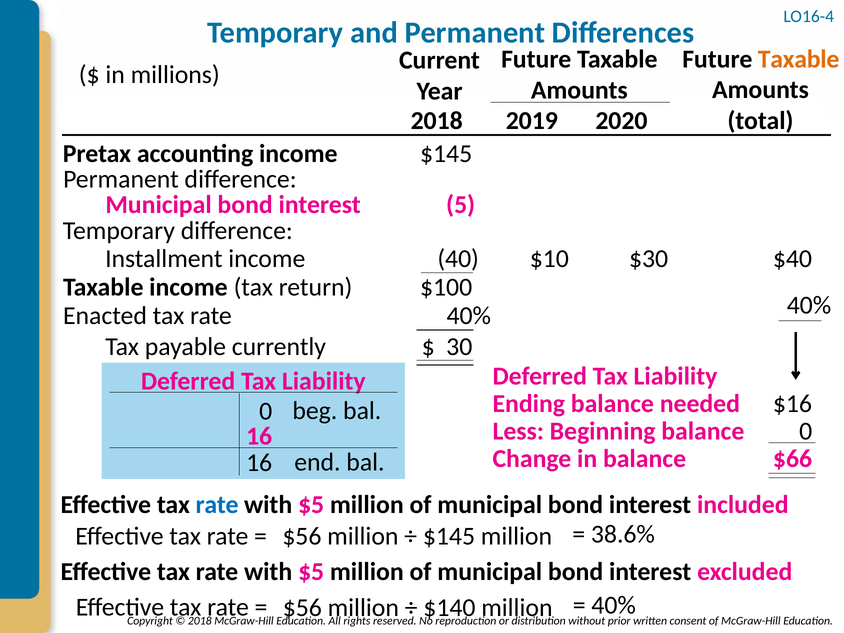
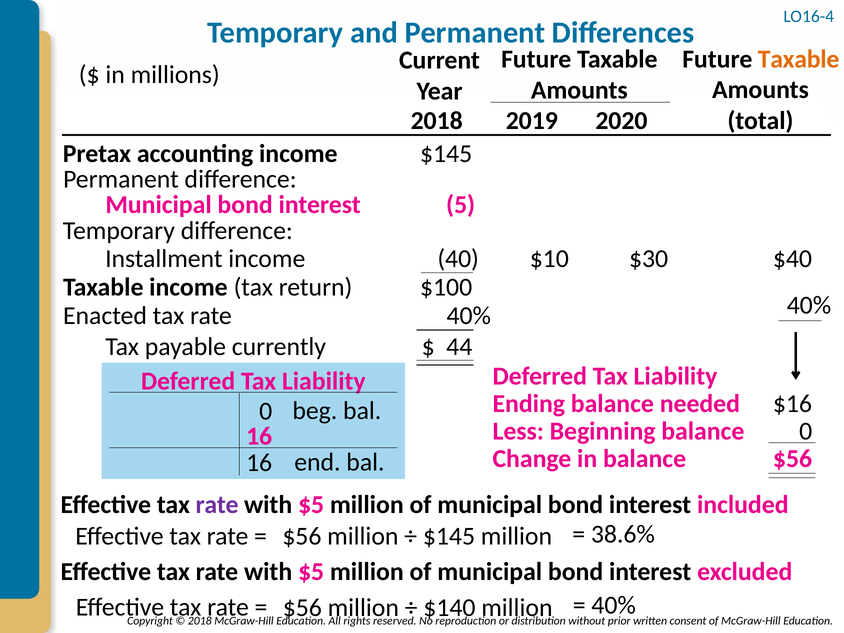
30: 30 -> 44
$66 at (793, 459): $66 -> $56
rate at (217, 505) colour: blue -> purple
